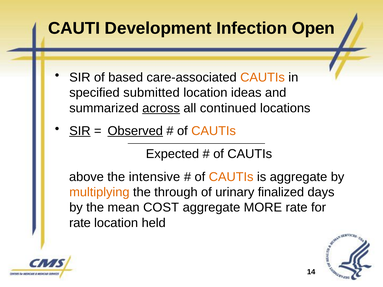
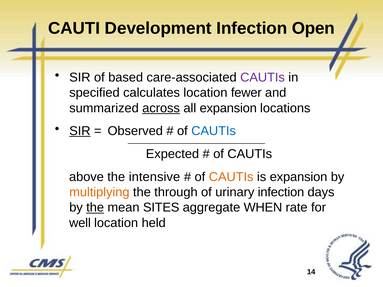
CAUTIs at (263, 77) colour: orange -> purple
submitted: submitted -> calculates
ideas: ideas -> fewer
all continued: continued -> expansion
Observed underline: present -> none
CAUTIs at (214, 131) colour: orange -> blue
is aggregate: aggregate -> expansion
urinary finalized: finalized -> infection
the at (95, 208) underline: none -> present
COST: COST -> SITES
MORE: MORE -> WHEN
rate at (80, 223): rate -> well
